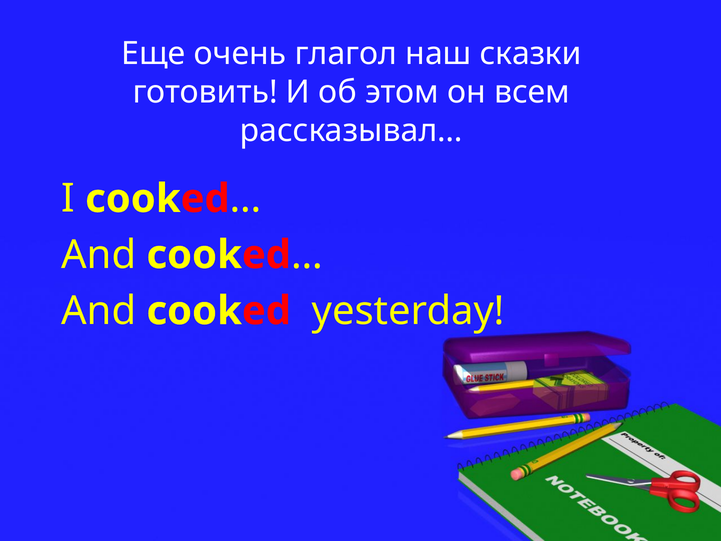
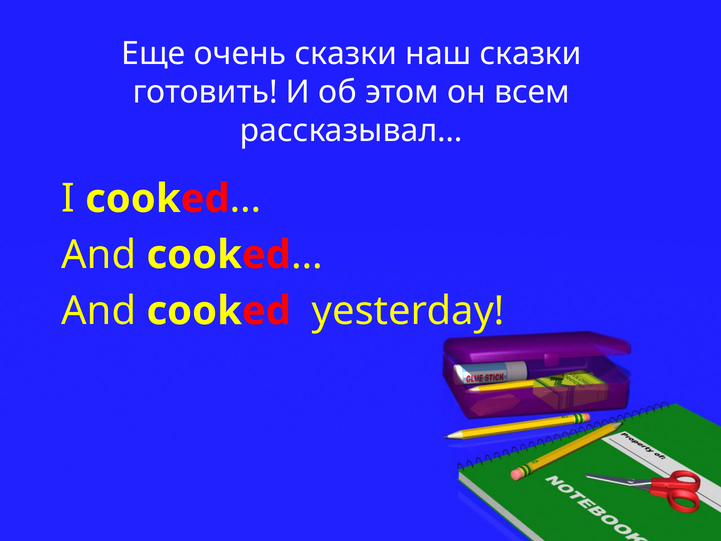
очень глагол: глагол -> сказки
